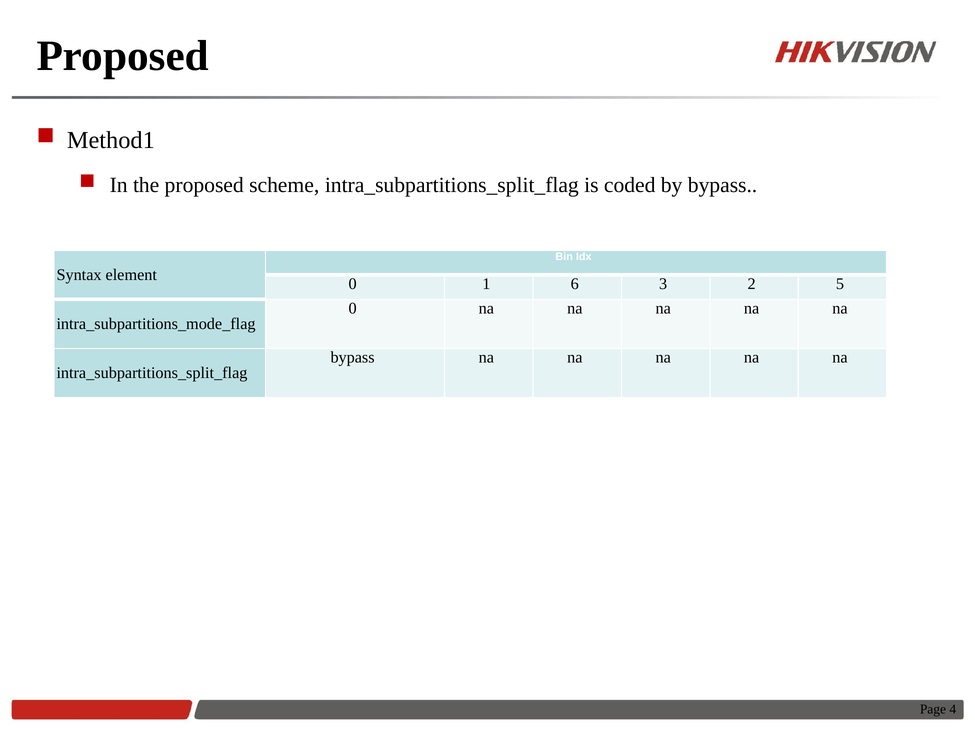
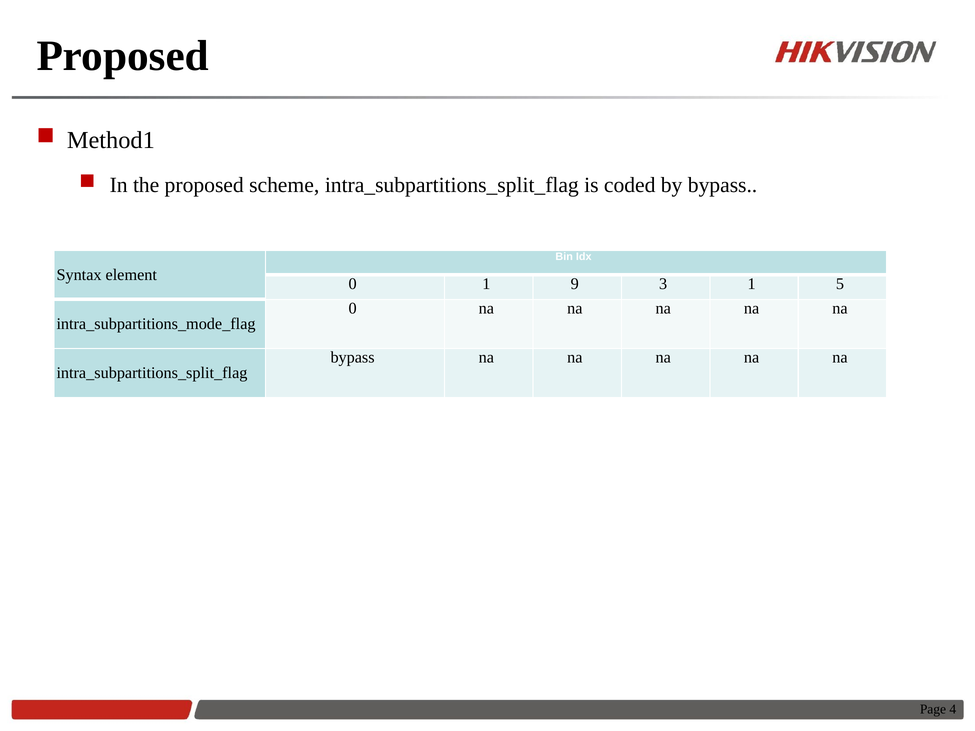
6: 6 -> 9
3 2: 2 -> 1
